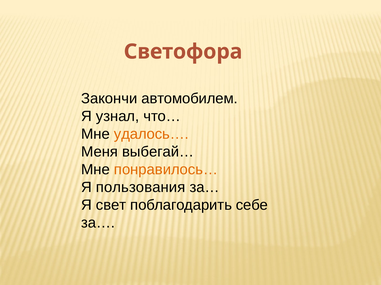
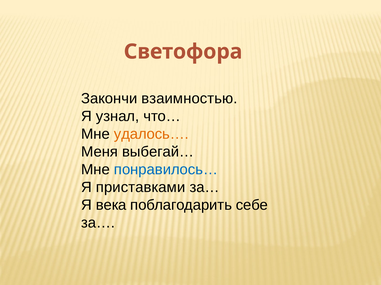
автомобилем: автомобилем -> взаимностью
понравилось… colour: orange -> blue
пользования: пользования -> приставками
свет: свет -> века
